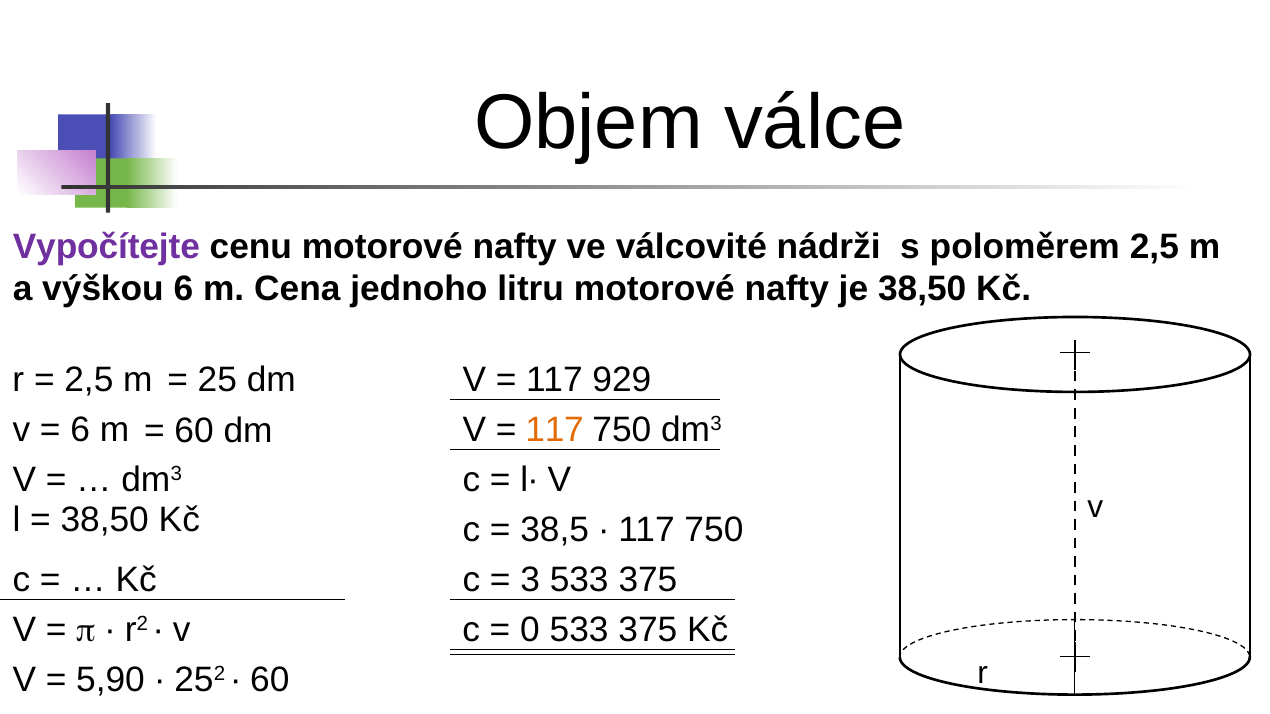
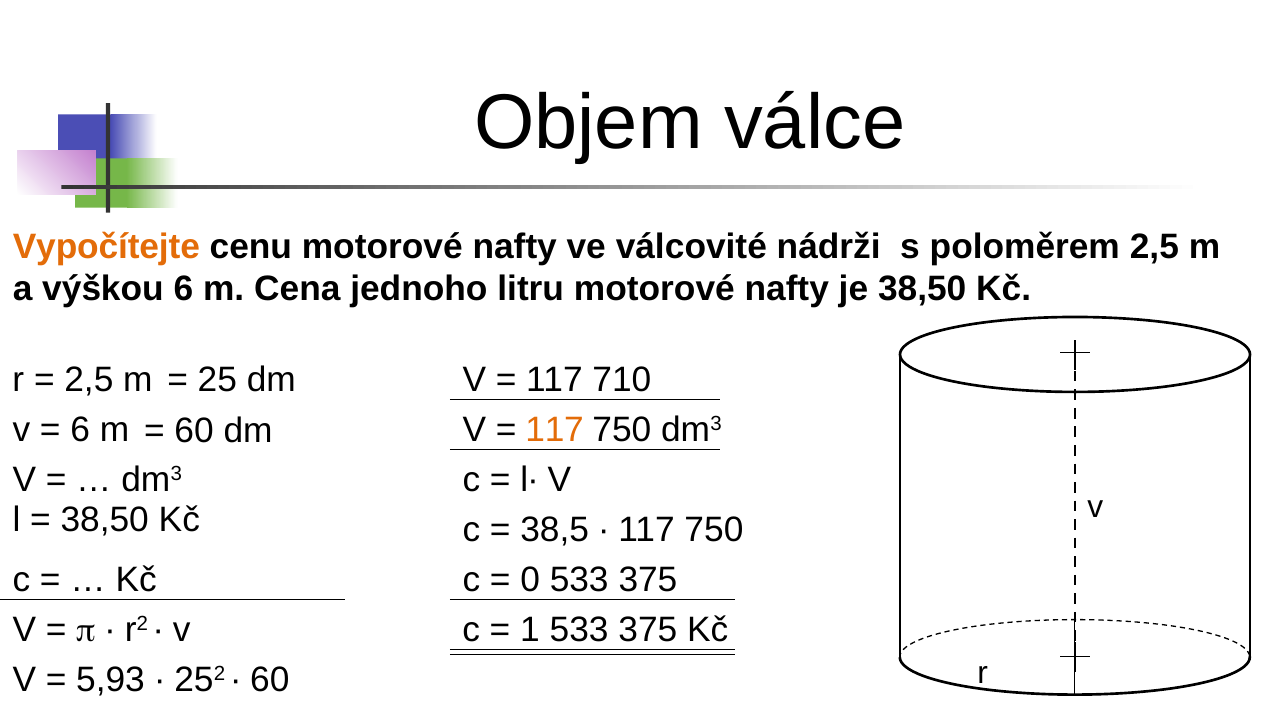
Vypočítejte colour: purple -> orange
929: 929 -> 710
3: 3 -> 0
0: 0 -> 1
5,90: 5,90 -> 5,93
